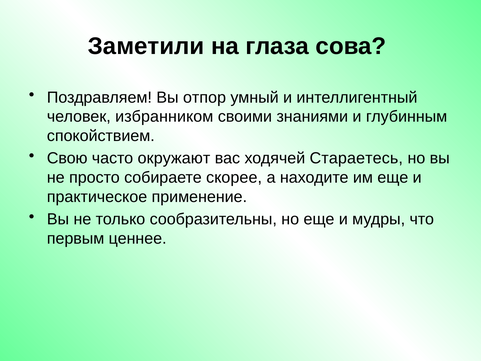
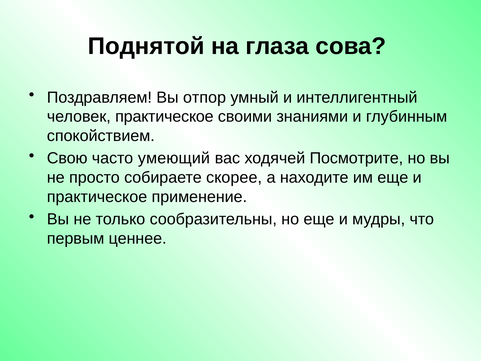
Заметили: Заметили -> Поднятой
человек избранником: избранником -> практическое
окружают: окружают -> умеющий
Стараетесь: Стараетесь -> Посмотрите
